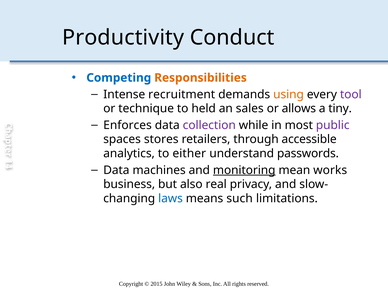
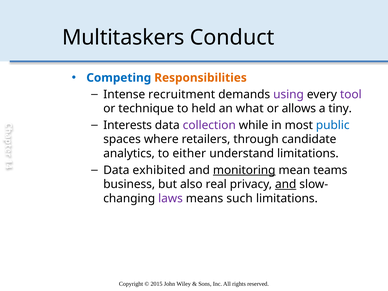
Productivity: Productivity -> Multitaskers
using colour: orange -> purple
sales: sales -> what
Enforces: Enforces -> Interests
public colour: purple -> blue
stores: stores -> where
accessible: accessible -> candidate
understand passwords: passwords -> limitations
machines: machines -> exhibited
works: works -> teams
and at (286, 184) underline: none -> present
laws colour: blue -> purple
